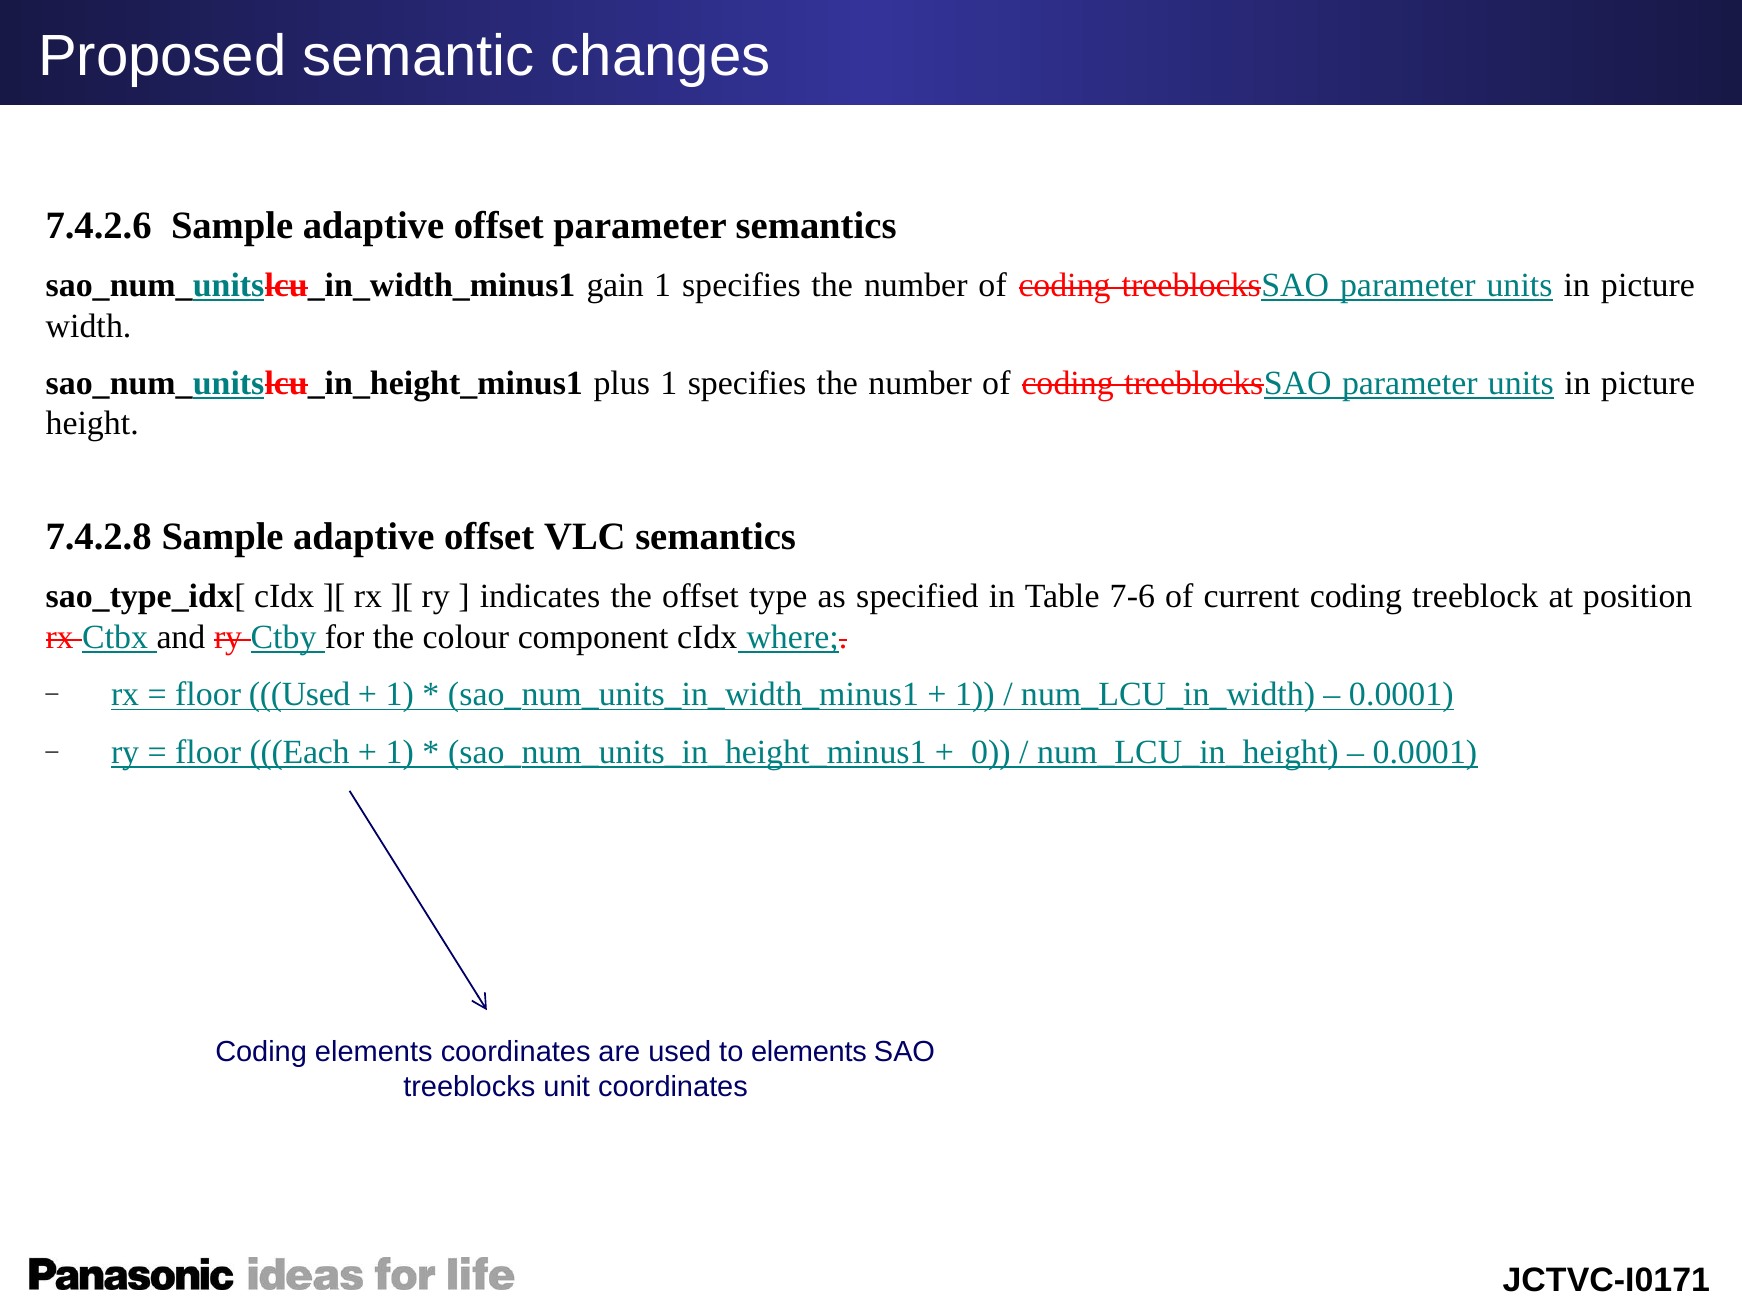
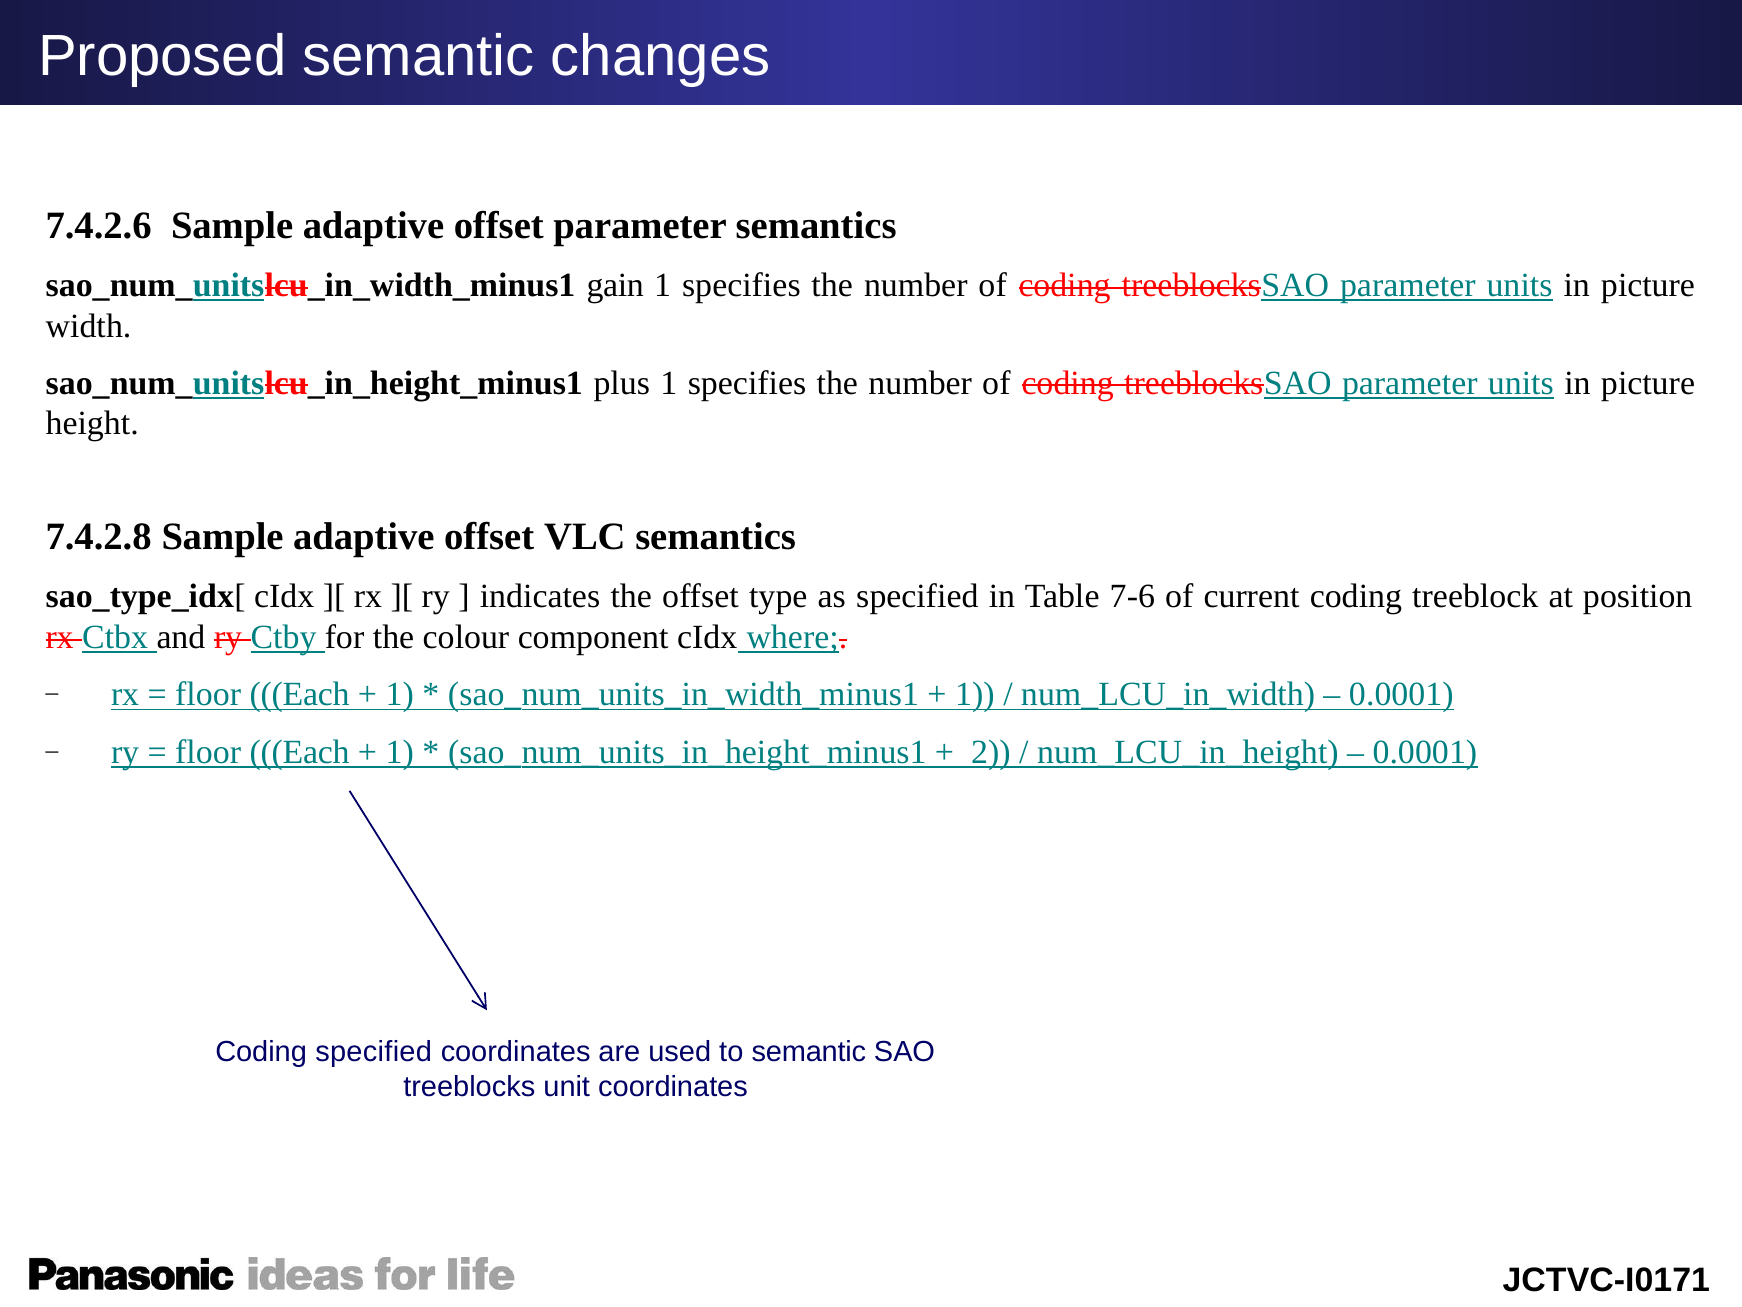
Used at (300, 694): Used -> Each
0: 0 -> 2
Coding elements: elements -> specified
to elements: elements -> semantic
